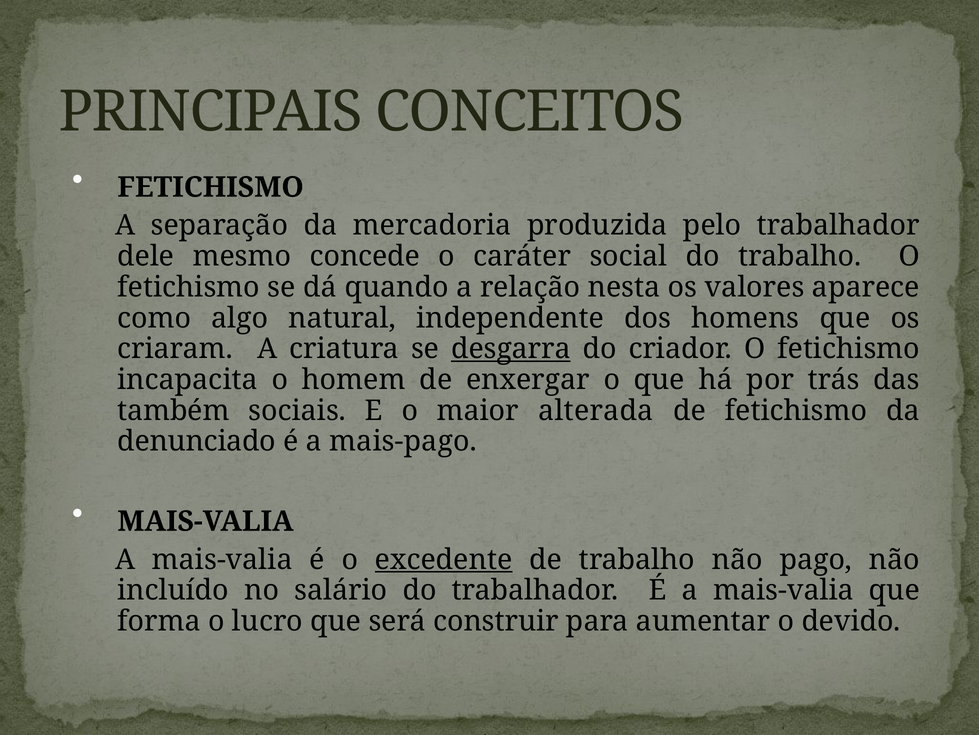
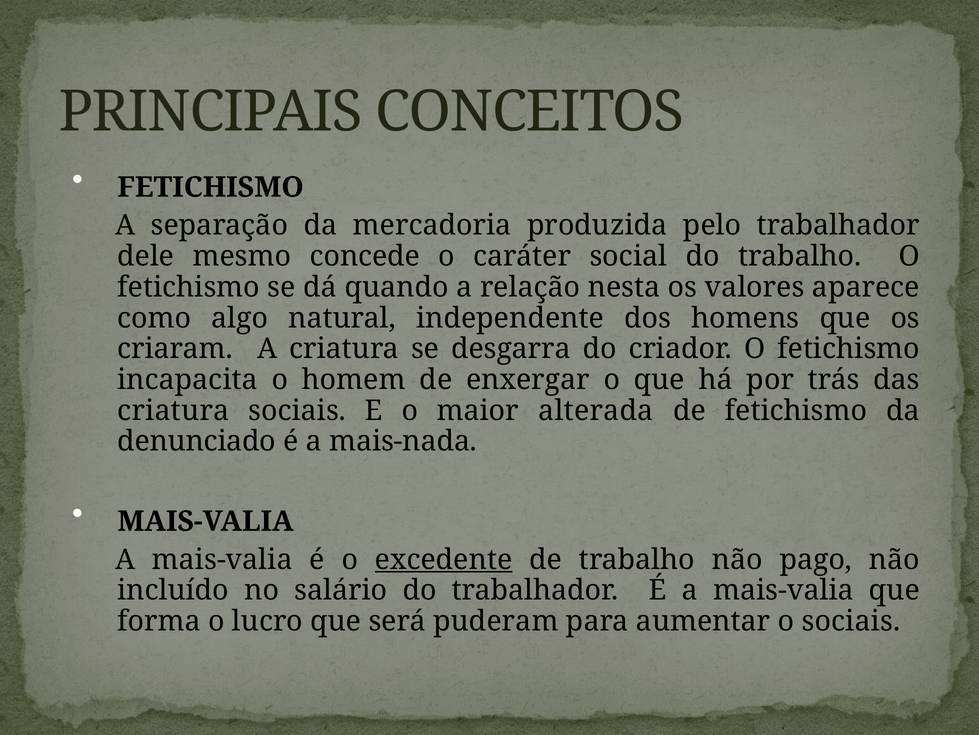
desgarra underline: present -> none
também at (173, 410): também -> criatura
mais-pago: mais-pago -> mais-nada
construir: construir -> puderam
o devido: devido -> sociais
